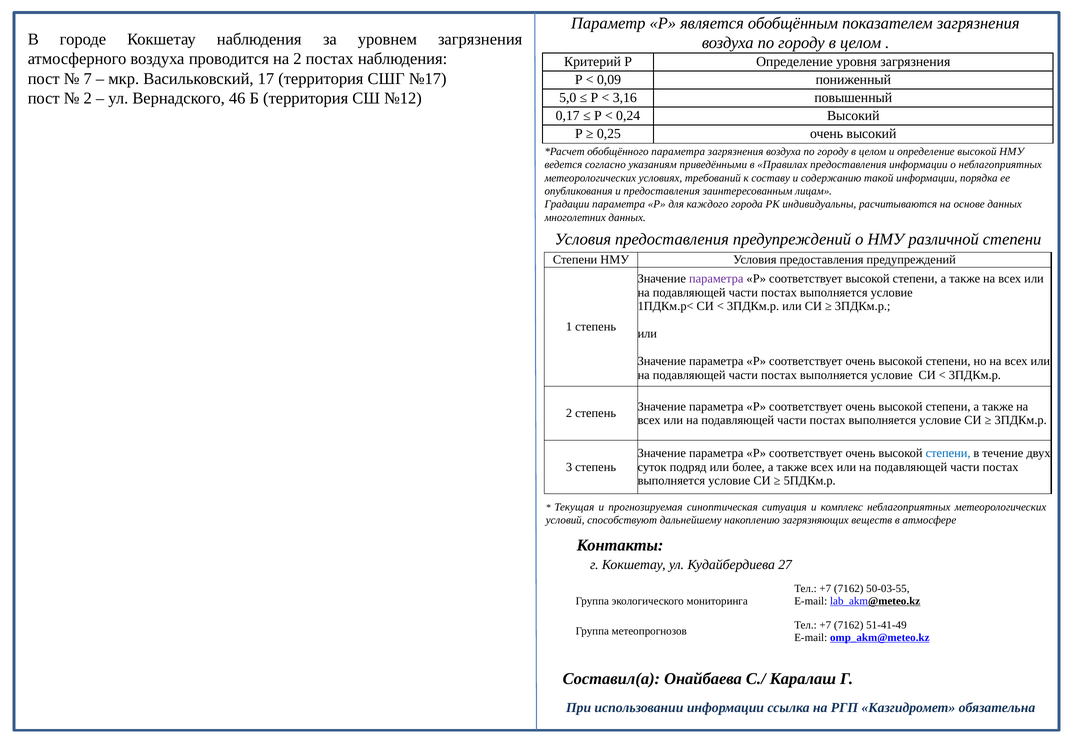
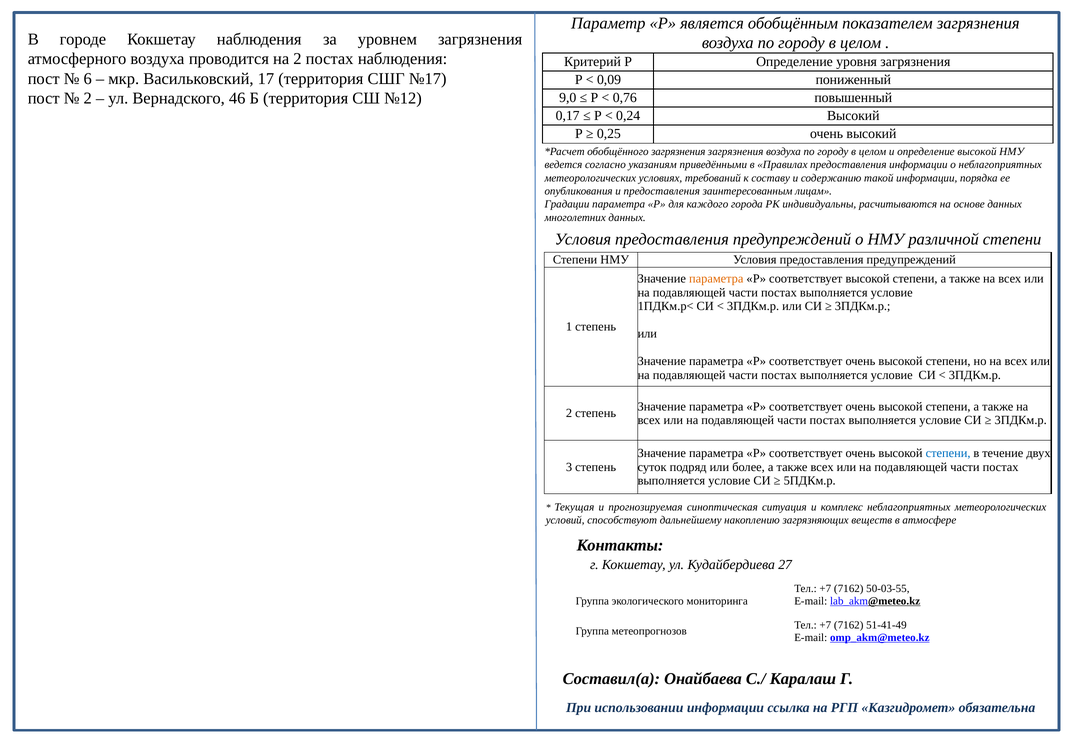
7: 7 -> 6
5,0: 5,0 -> 9,0
3,16: 3,16 -> 0,76
обобщённого параметра: параметра -> загрязнения
параметра at (716, 279) colour: purple -> orange
